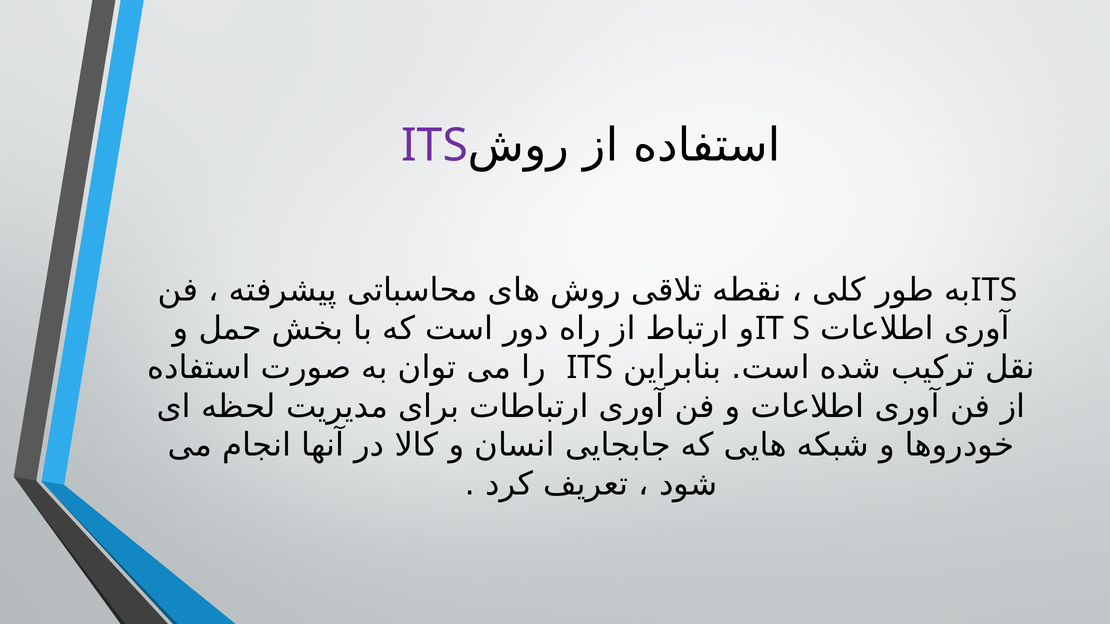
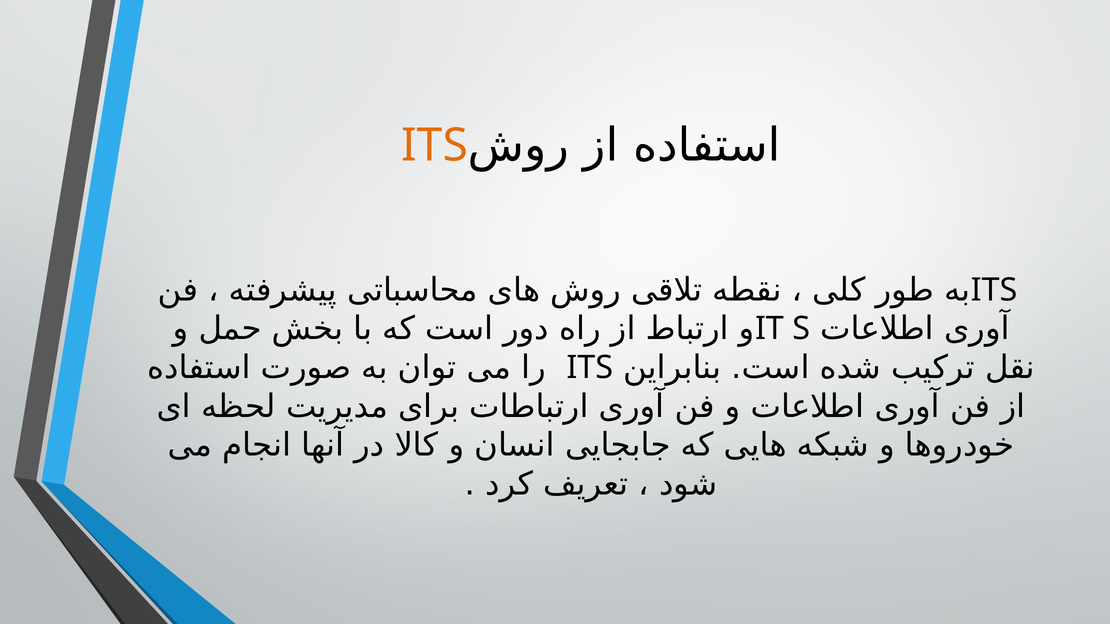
ITS at (435, 145) colour: purple -> orange
